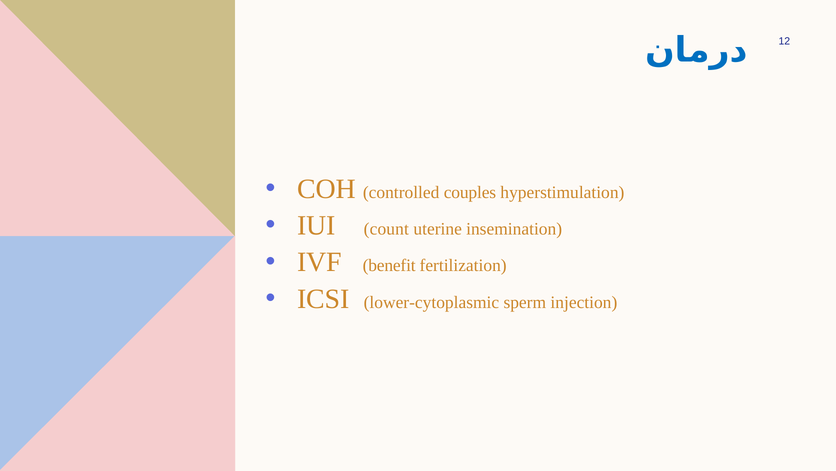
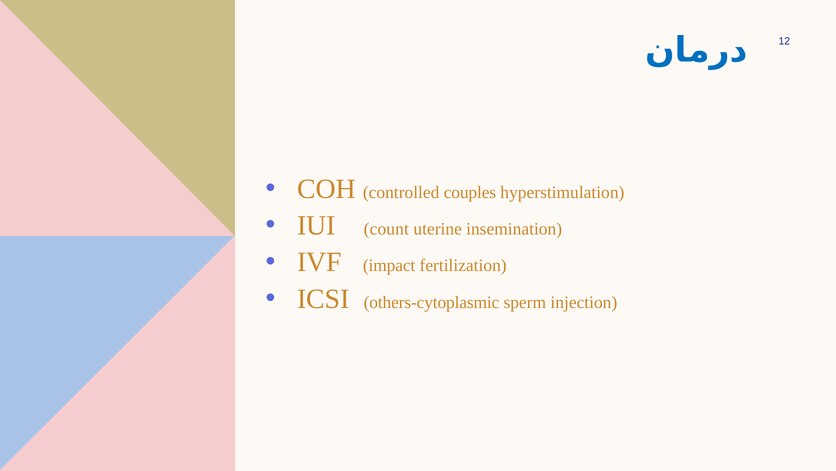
benefit: benefit -> impact
lower-cytoplasmic: lower-cytoplasmic -> others-cytoplasmic
